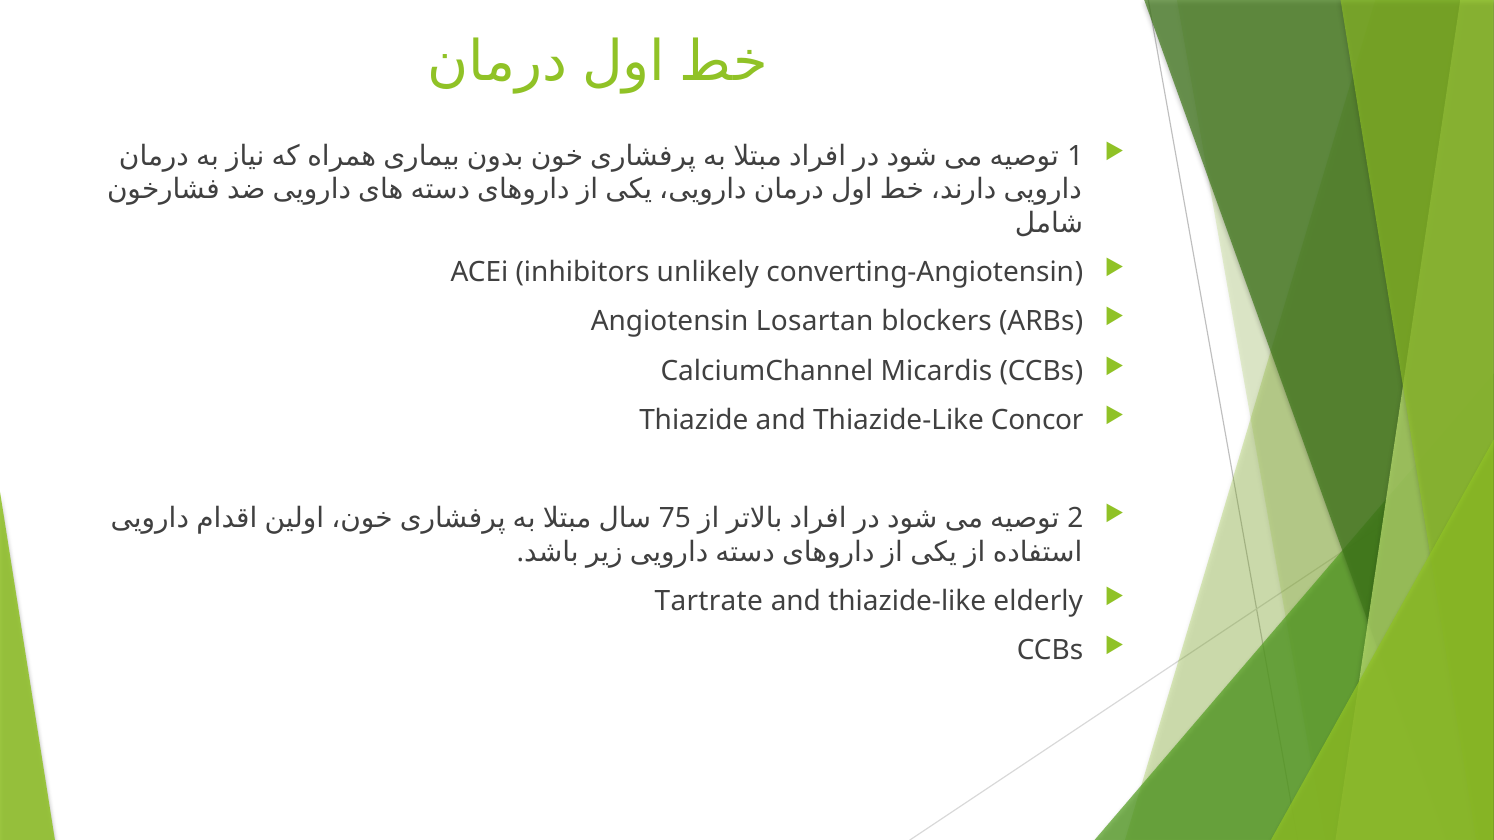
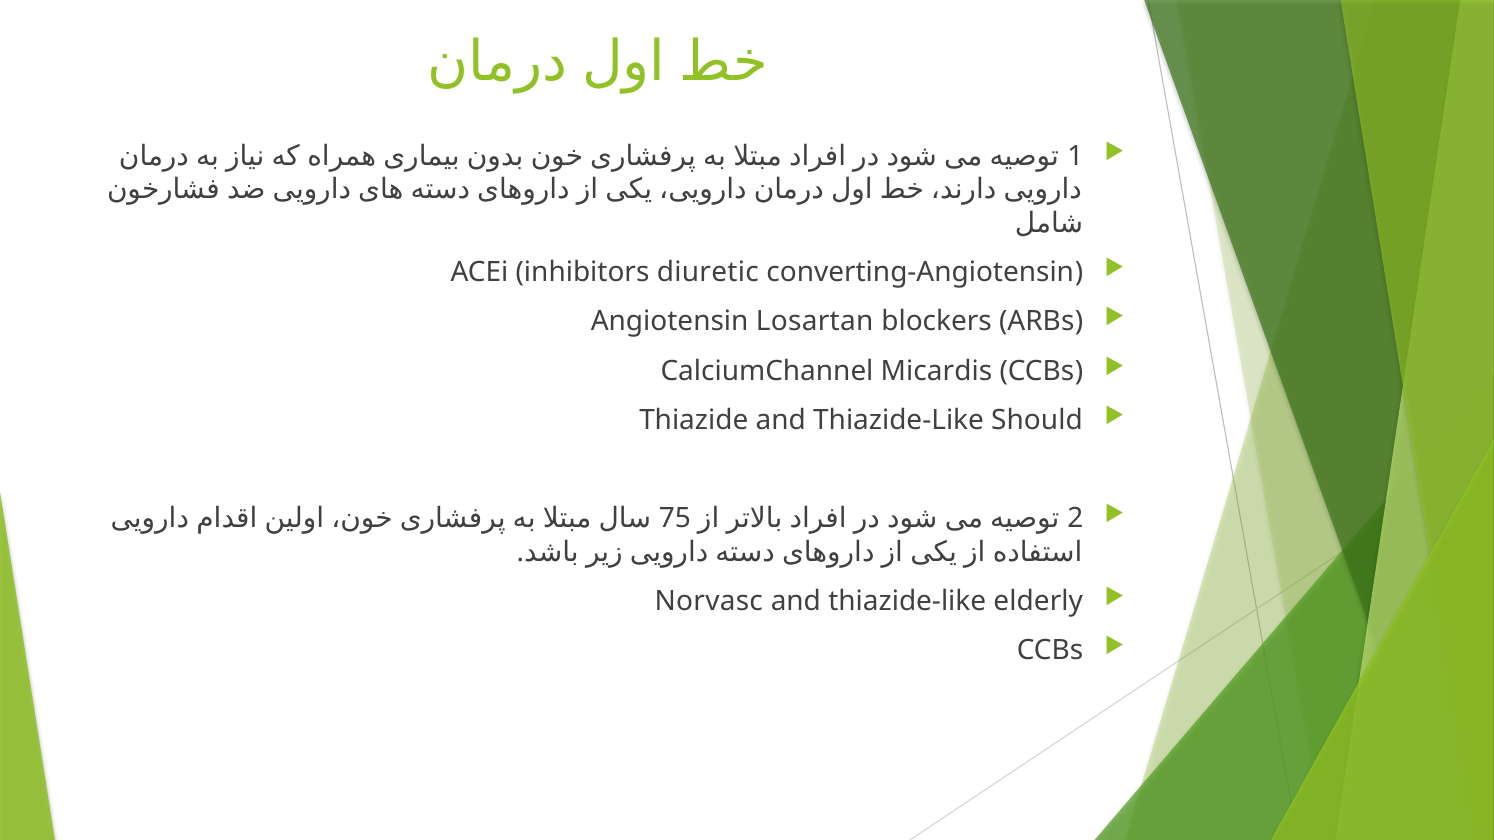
unlikely: unlikely -> diuretic
Concor: Concor -> Should
Tartrate: Tartrate -> Norvasc
